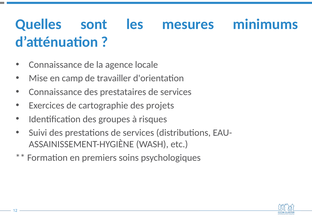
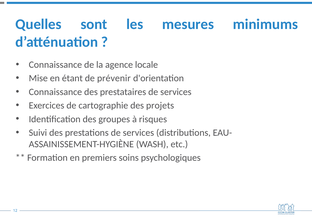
camp: camp -> étant
travailler: travailler -> prévenir
